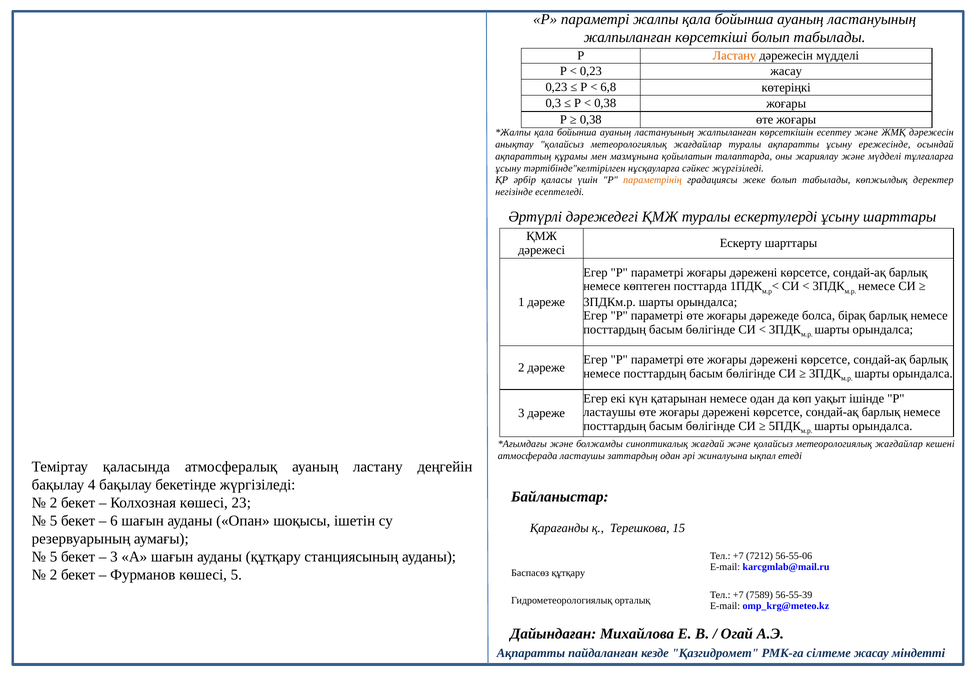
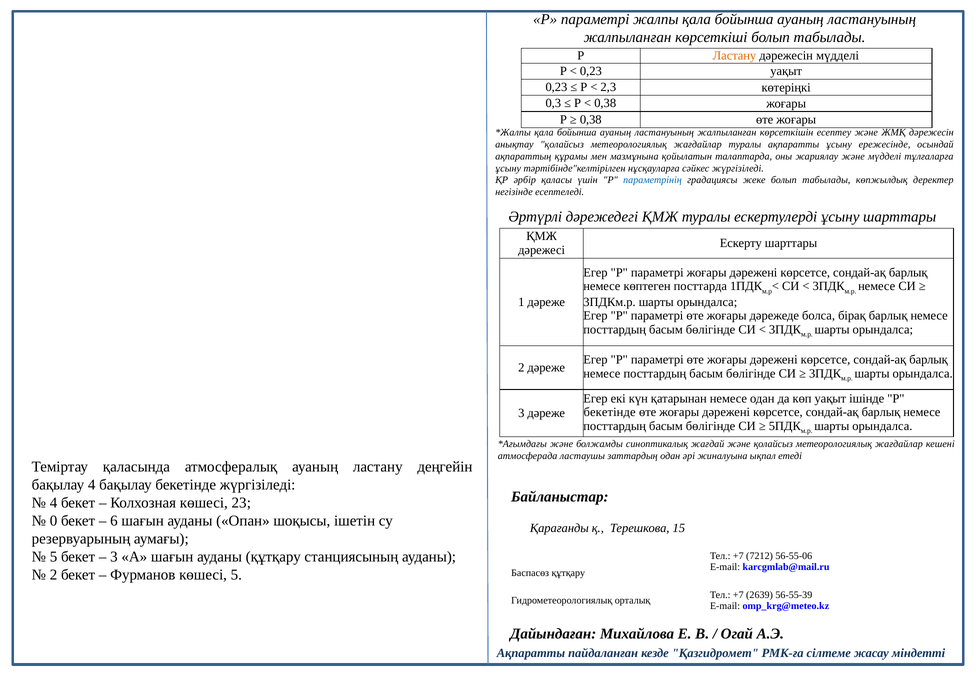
0,23 жасау: жасау -> уақыт
6,8: 6,8 -> 2,3
параметрінің colour: orange -> blue
ластаушы at (610, 412): ластаушы -> бекетінде
2 at (54, 502): 2 -> 4
5 at (54, 520): 5 -> 0
7589: 7589 -> 2639
